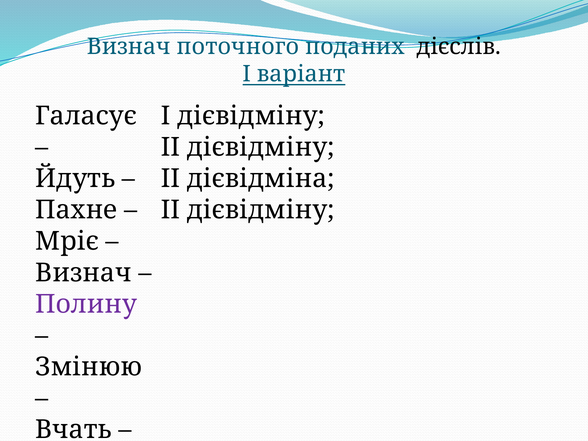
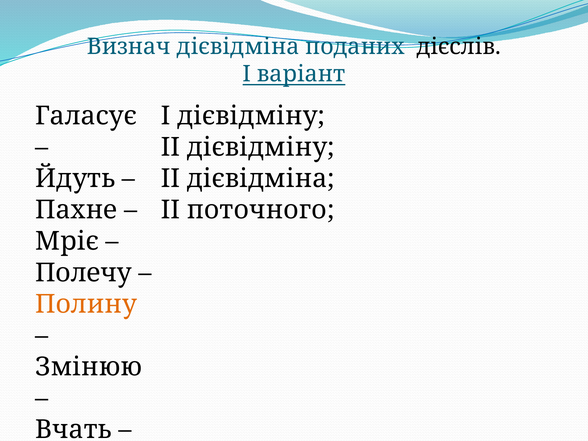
Визнач поточного: поточного -> дієвідміна
дієвідміну at (261, 210): дієвідміну -> поточного
Визнач at (83, 273): Визнач -> Полечу
Полину colour: purple -> orange
